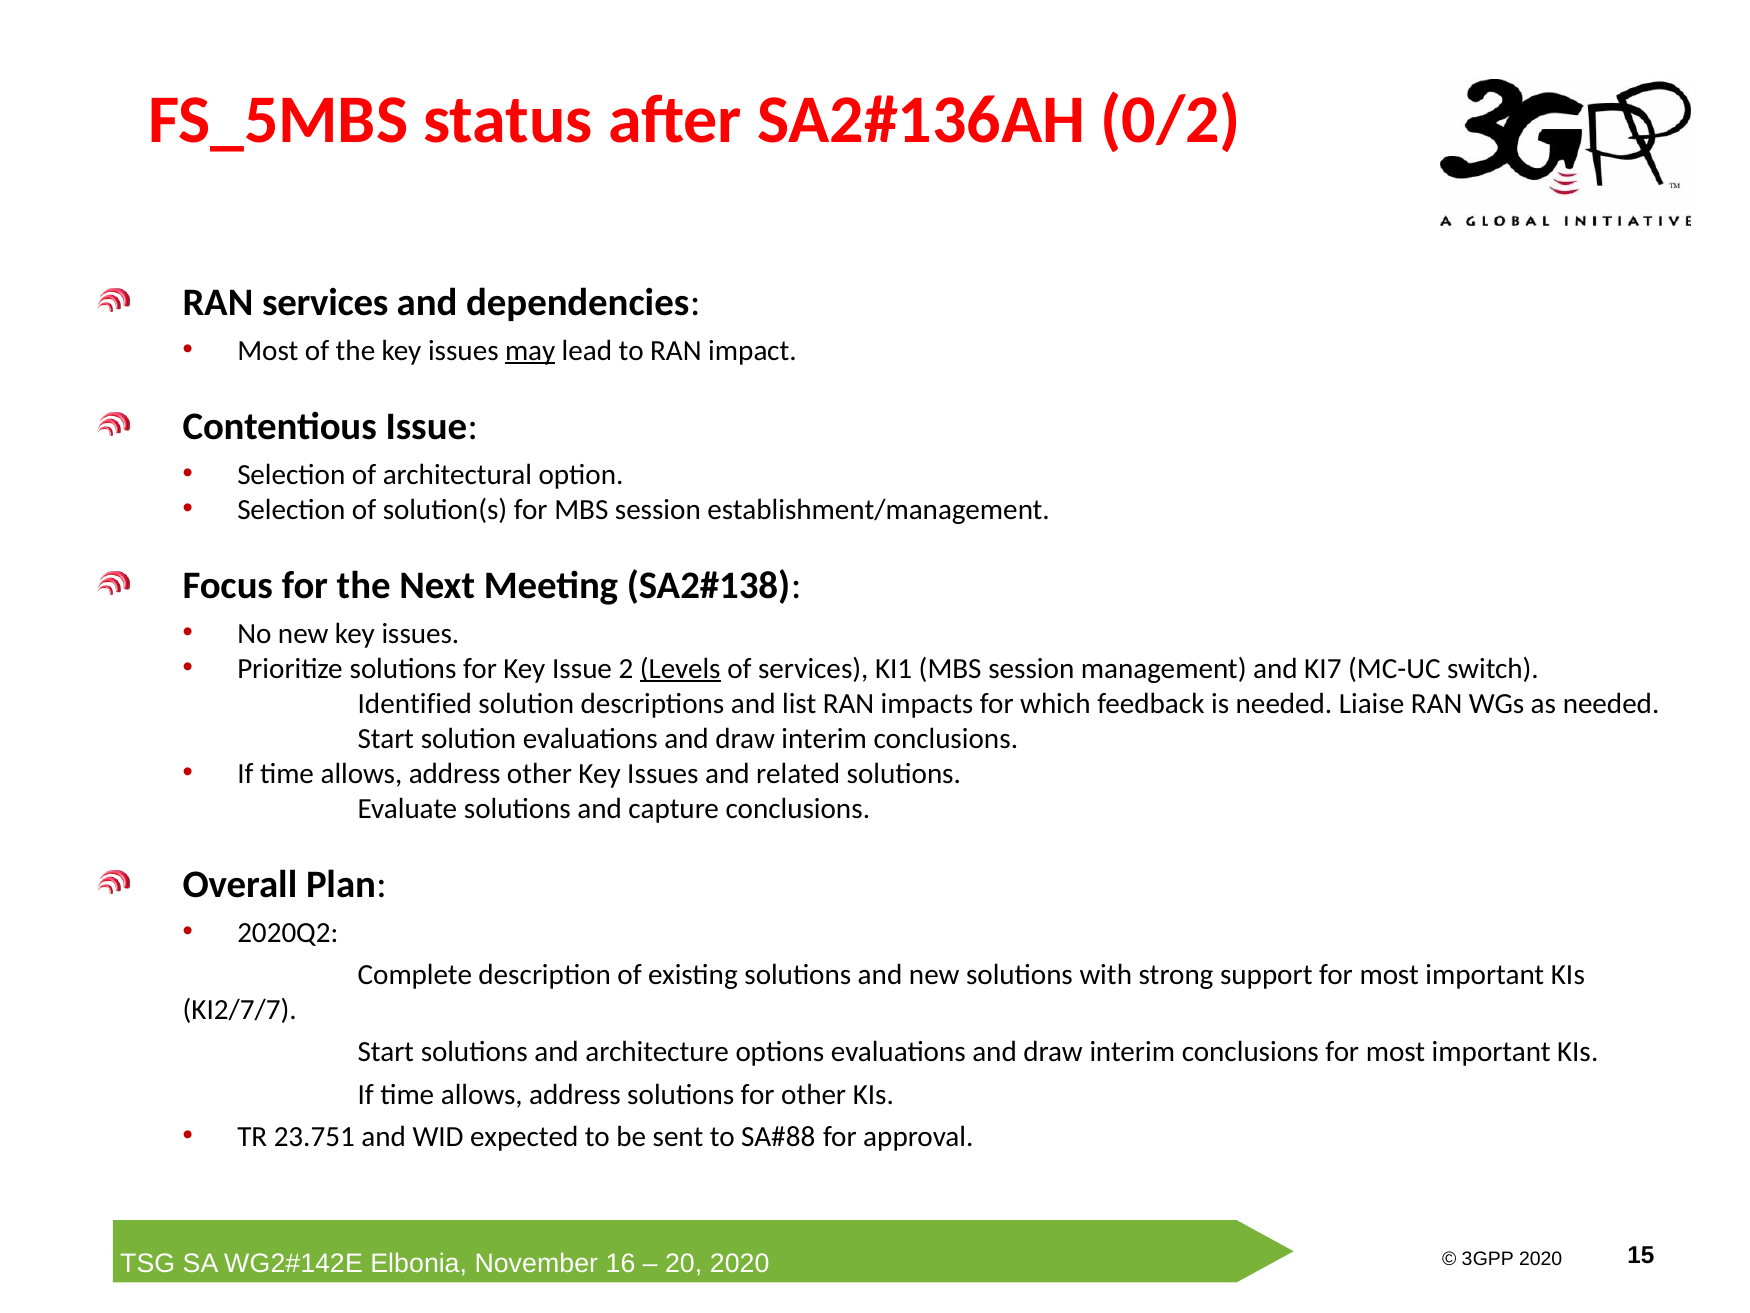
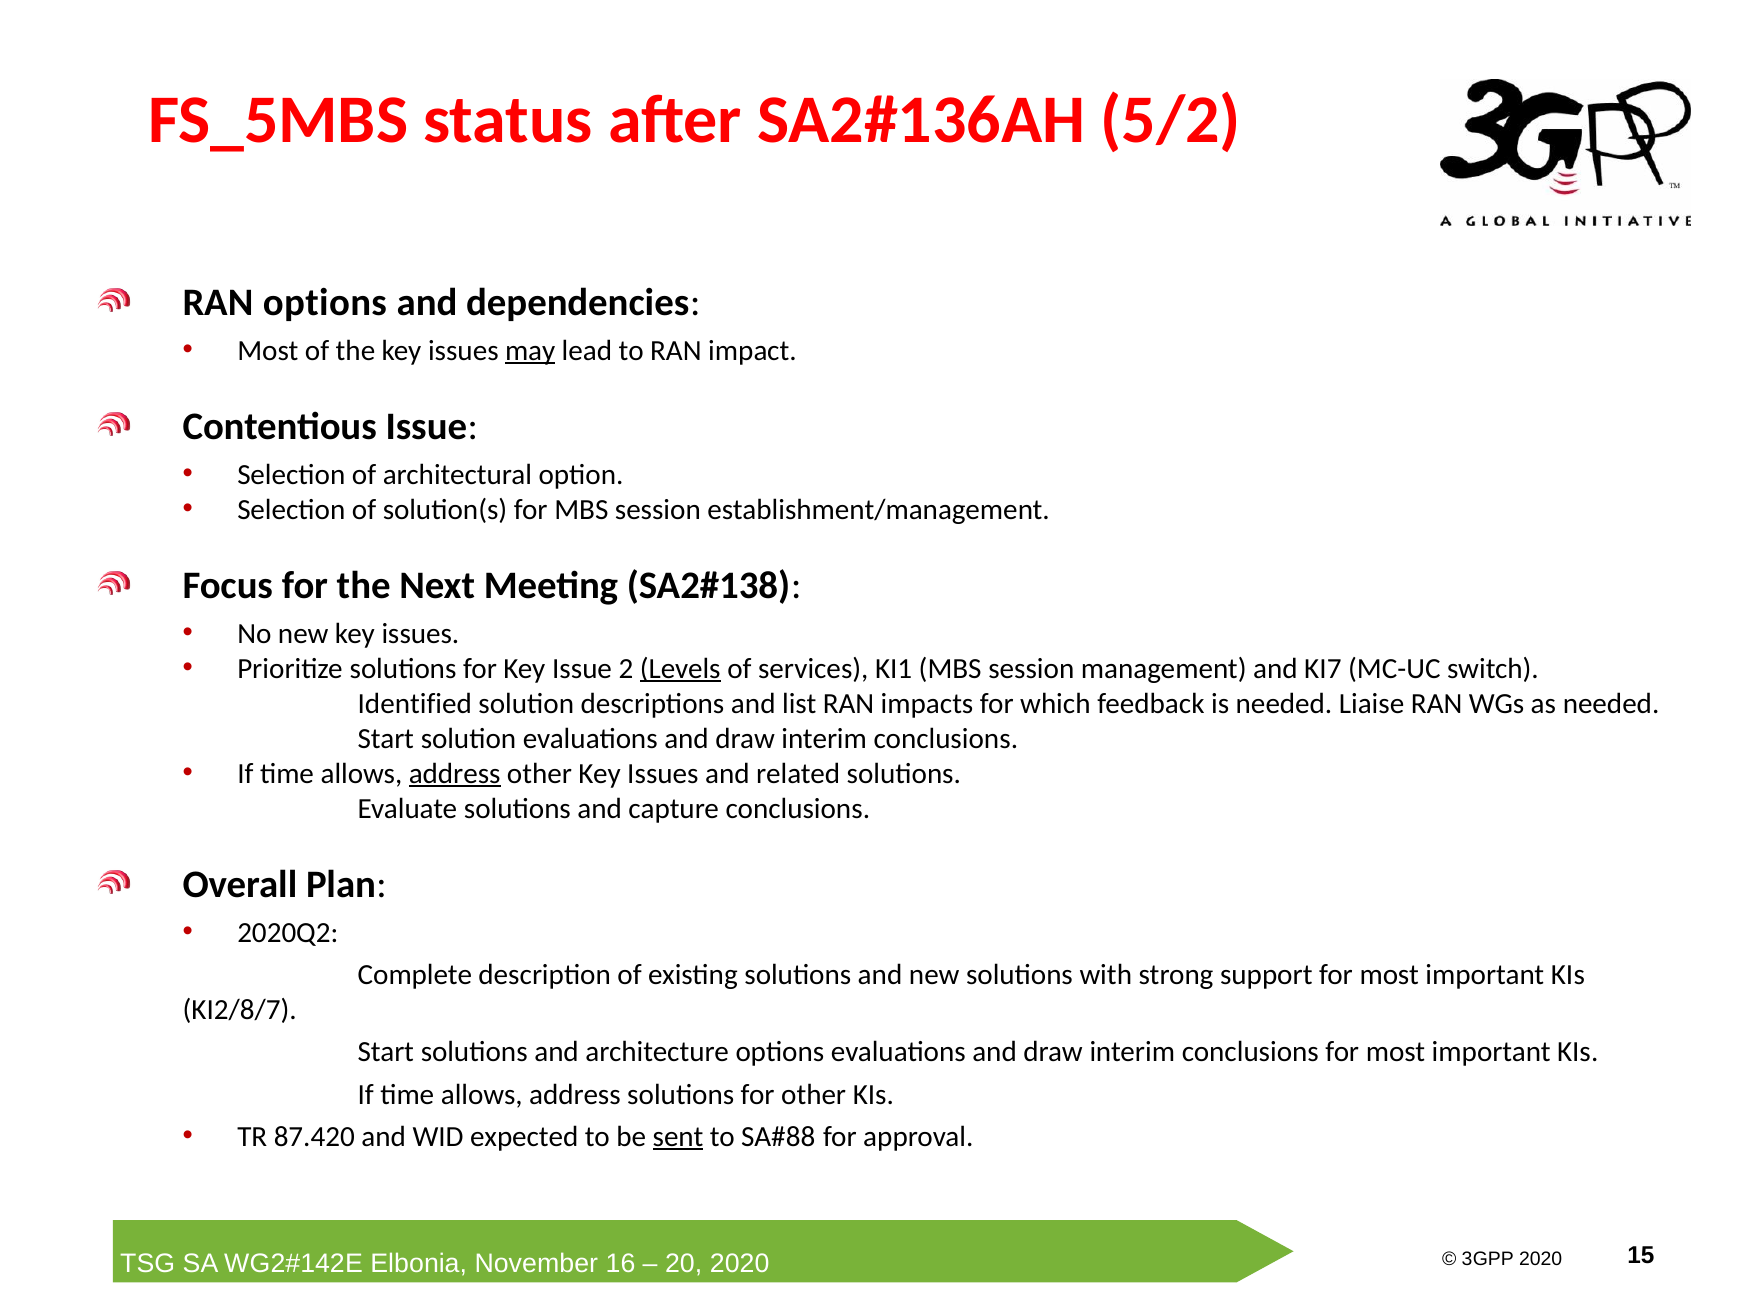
0/2: 0/2 -> 5/2
RAN services: services -> options
address at (455, 773) underline: none -> present
KI2/7/7: KI2/7/7 -> KI2/8/7
23.751: 23.751 -> 87.420
sent underline: none -> present
